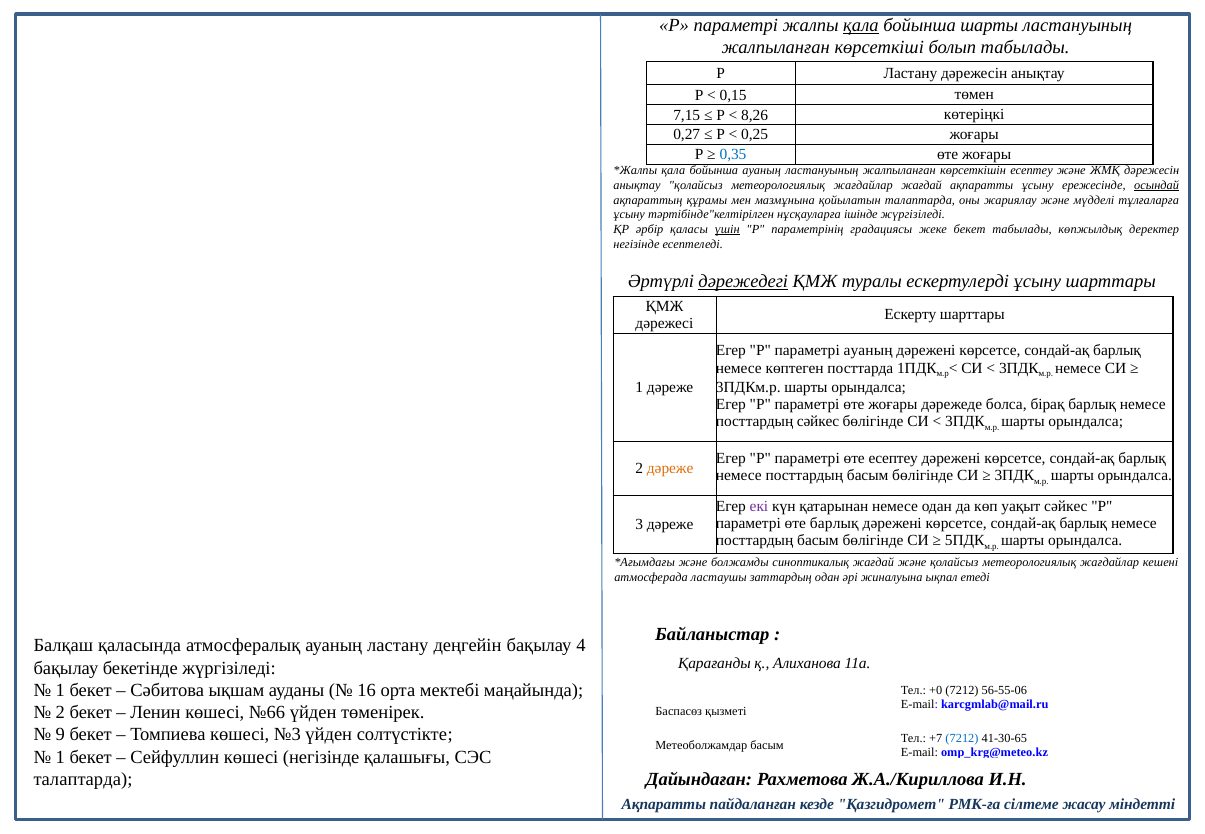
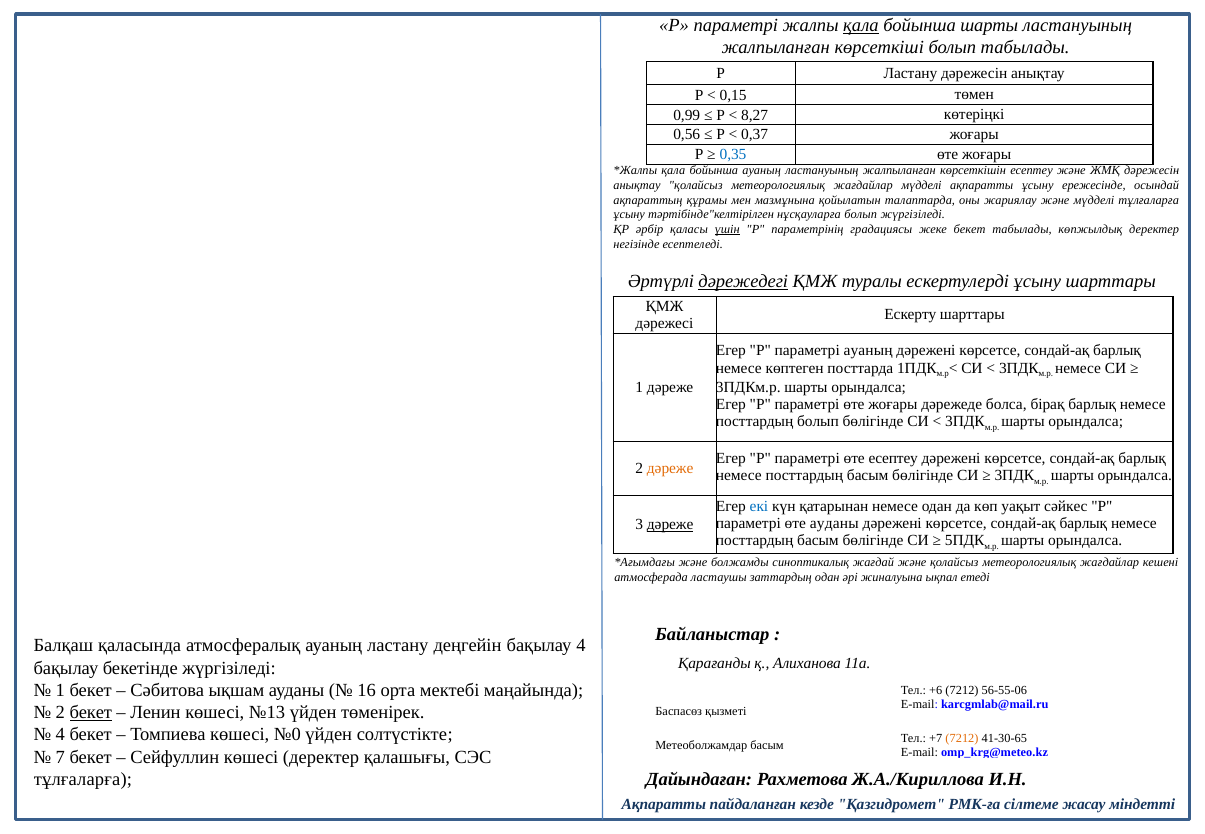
7,15: 7,15 -> 0,99
8,26: 8,26 -> 8,27
0,27: 0,27 -> 0,56
0,25: 0,25 -> 0,37
жағдайлар жағдай: жағдай -> мүдделі
осындай underline: present -> none
нұсқауларға ішінде: ішінде -> болып
посттардың сәйкес: сәйкес -> болып
екі colour: purple -> blue
өте барлық: барлық -> ауданы
дәреже at (670, 525) underline: none -> present
+0: +0 -> +6
бекет at (91, 713) underline: none -> present
№66: №66 -> №13
9 at (60, 735): 9 -> 4
№3: №3 -> №0
7212 at (962, 739) colour: blue -> orange
1 at (60, 757): 1 -> 7
көшесі негізінде: негізінде -> деректер
талаптарда at (83, 779): талаптарда -> тұлғаларға
